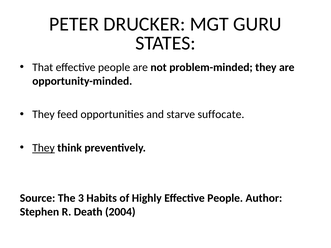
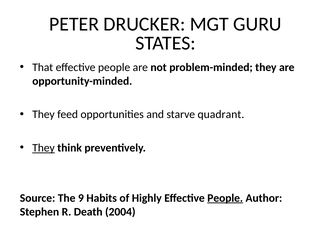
suffocate: suffocate -> quadrant
3: 3 -> 9
People at (225, 198) underline: none -> present
